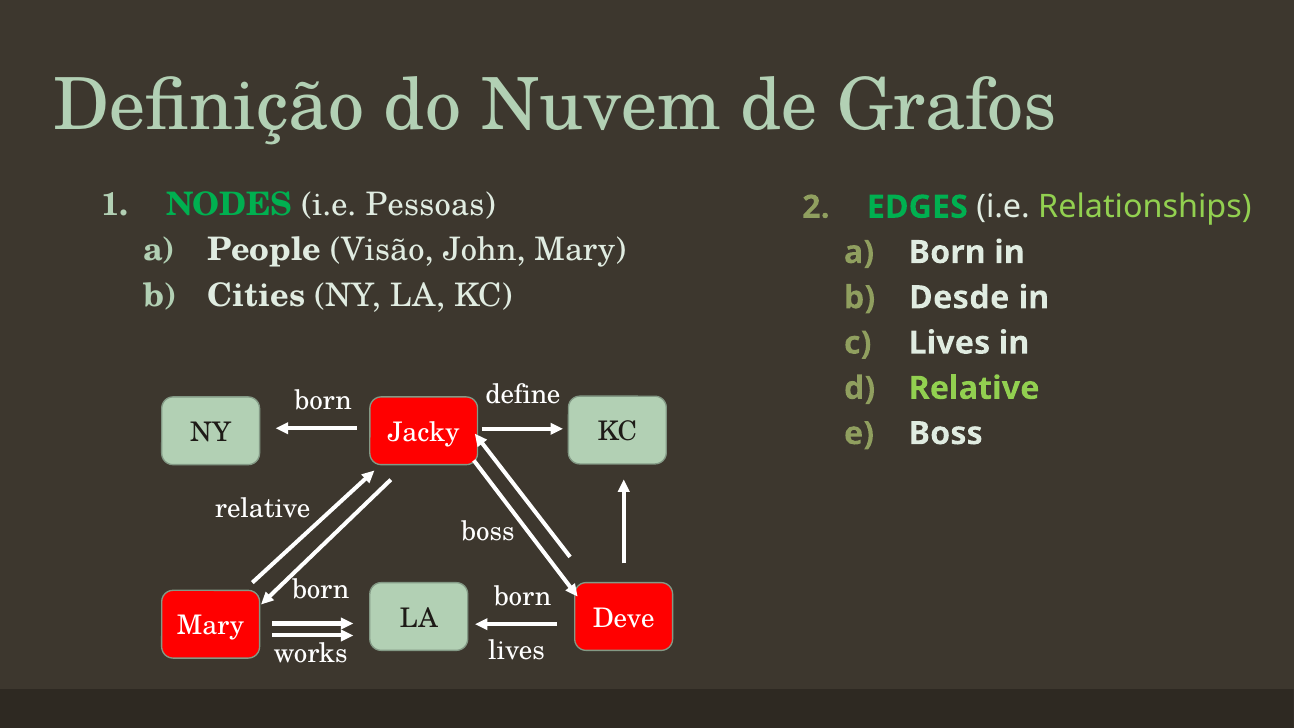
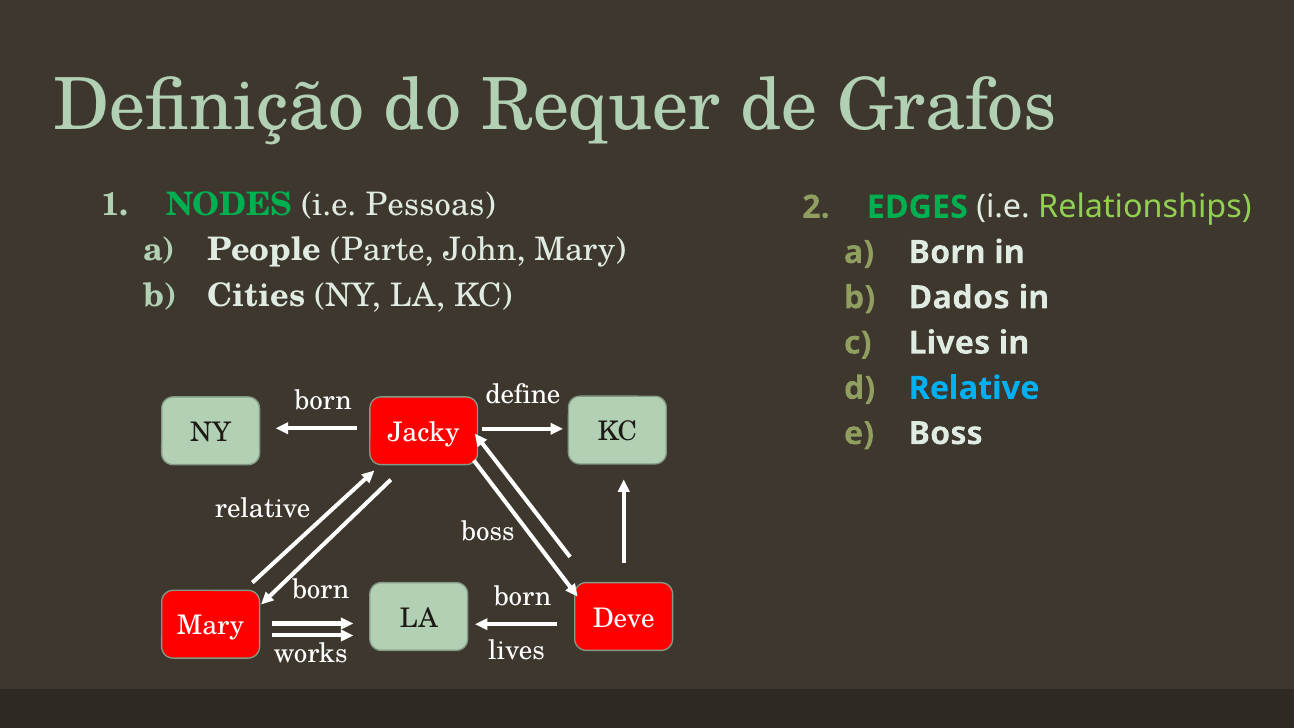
Nuvem: Nuvem -> Requer
Visão: Visão -> Parte
Desde: Desde -> Dados
Relative at (974, 388) colour: light green -> light blue
